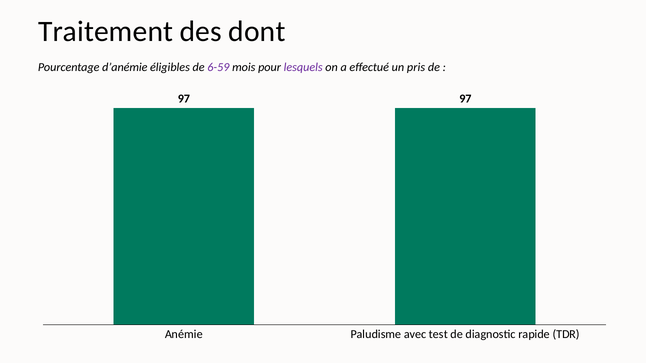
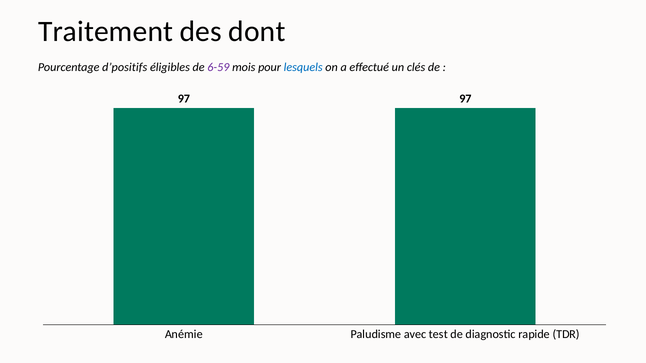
d’anémie: d’anémie -> d’positifs
lesquels colour: purple -> blue
pris: pris -> clés
